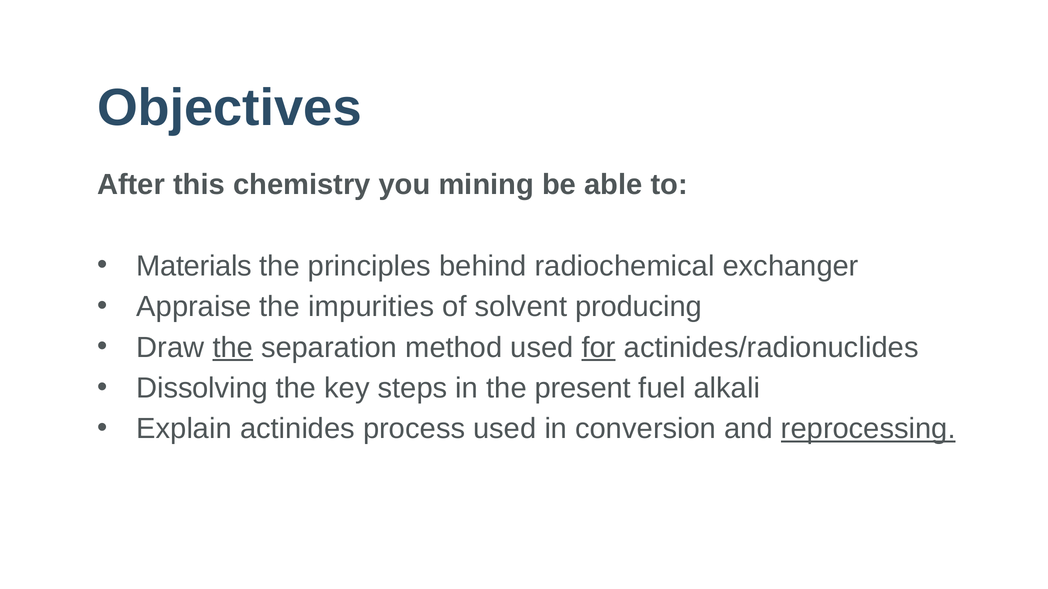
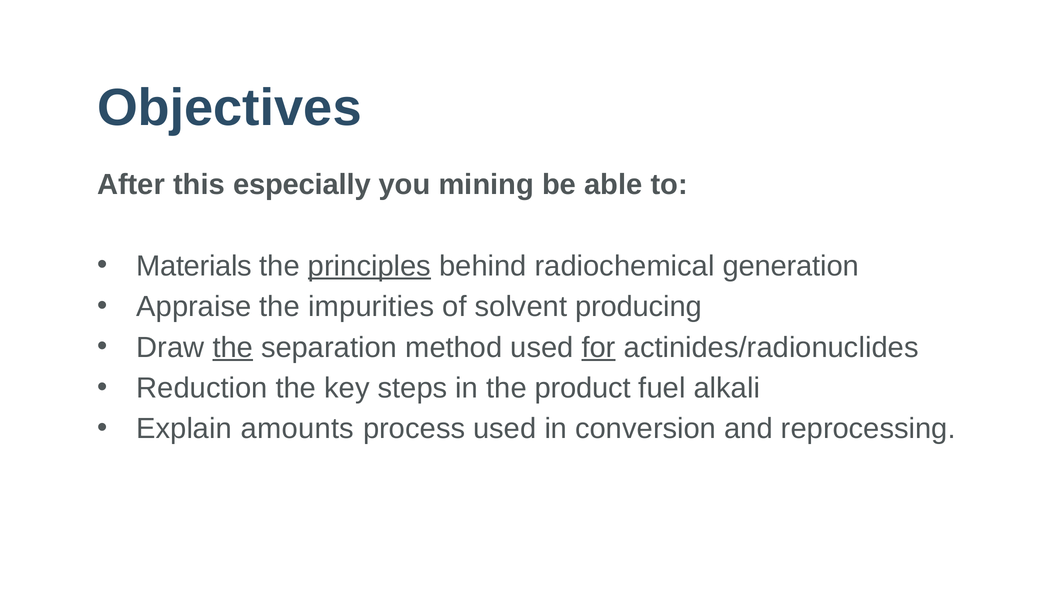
chemistry: chemistry -> especially
principles underline: none -> present
exchanger: exchanger -> generation
Dissolving: Dissolving -> Reduction
present: present -> product
actinides: actinides -> amounts
reprocessing underline: present -> none
